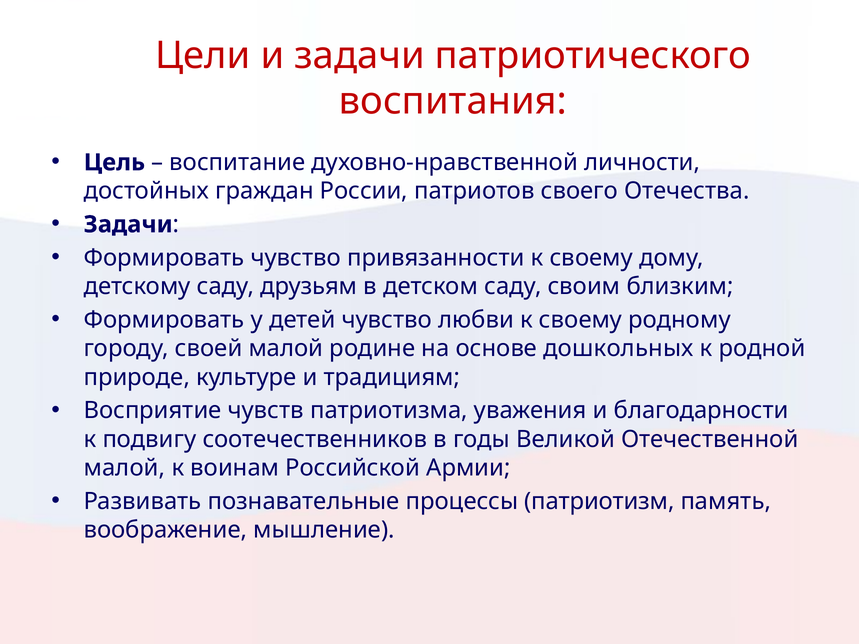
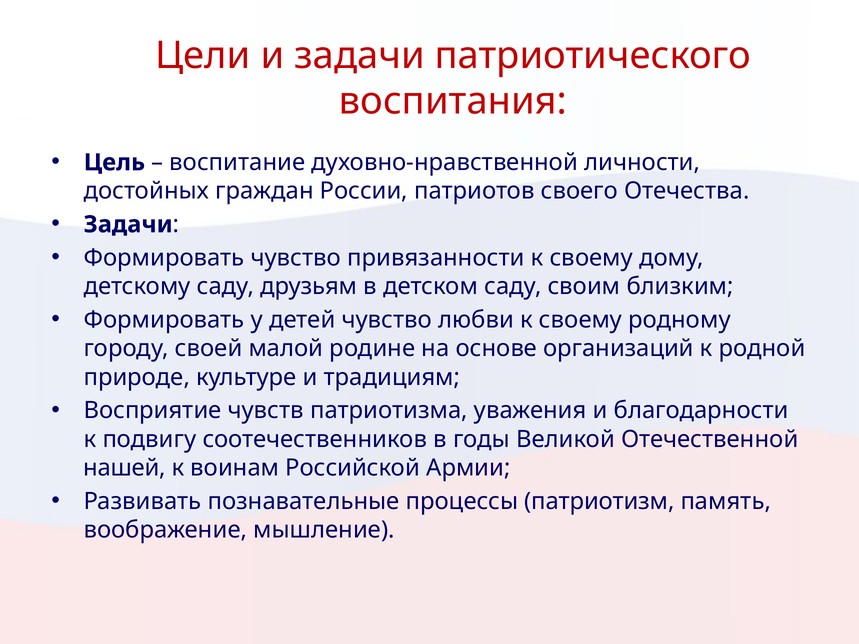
дошкольных: дошкольных -> организаций
малой at (124, 468): малой -> нашей
